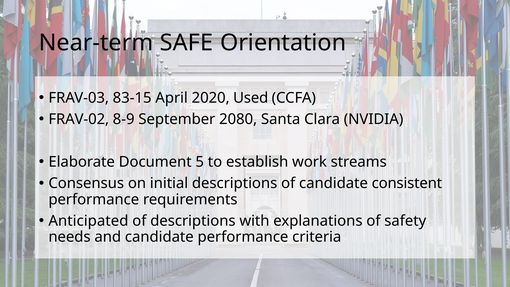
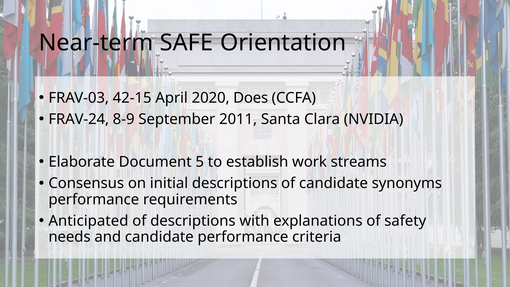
83-15: 83-15 -> 42-15
Used: Used -> Does
FRAV-02: FRAV-02 -> FRAV-24
2080: 2080 -> 2011
consistent: consistent -> synonyms
